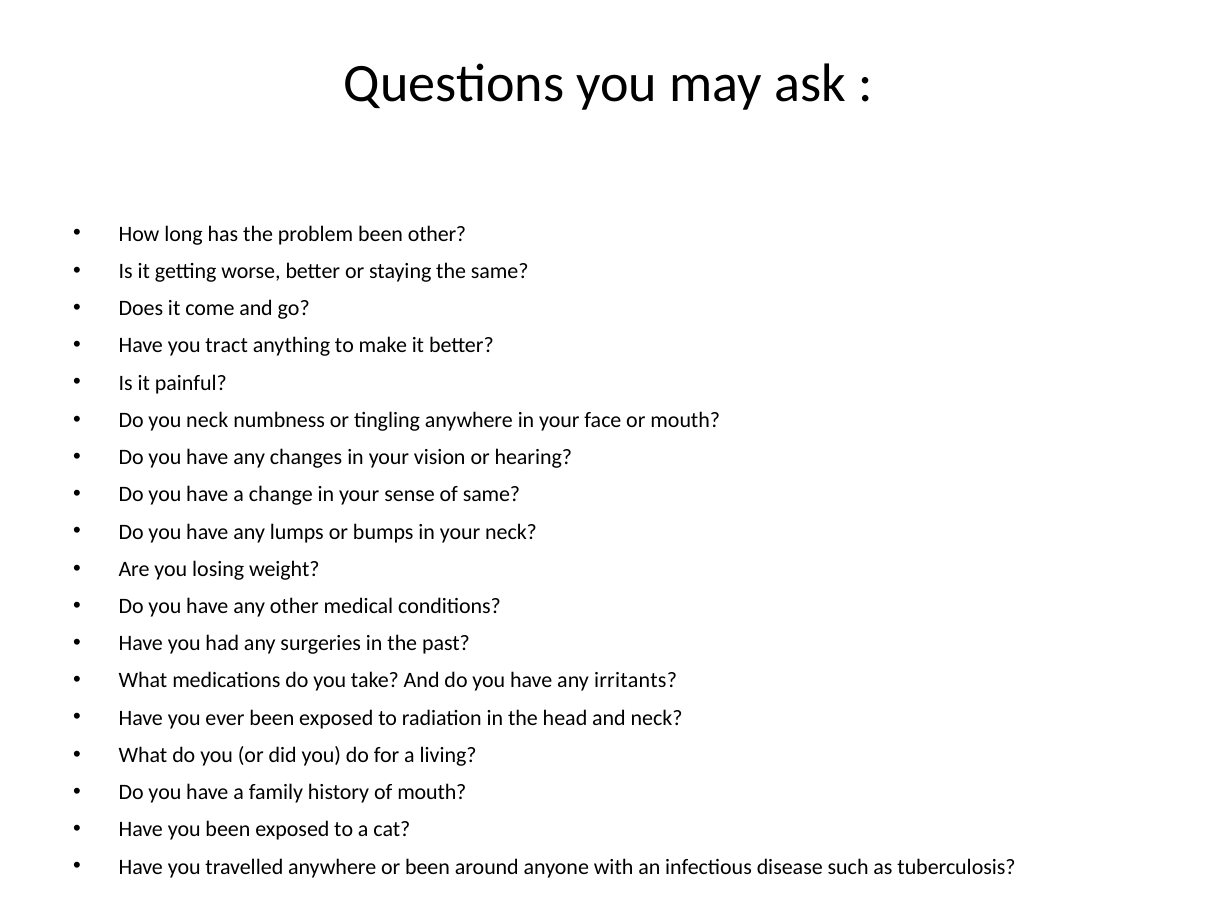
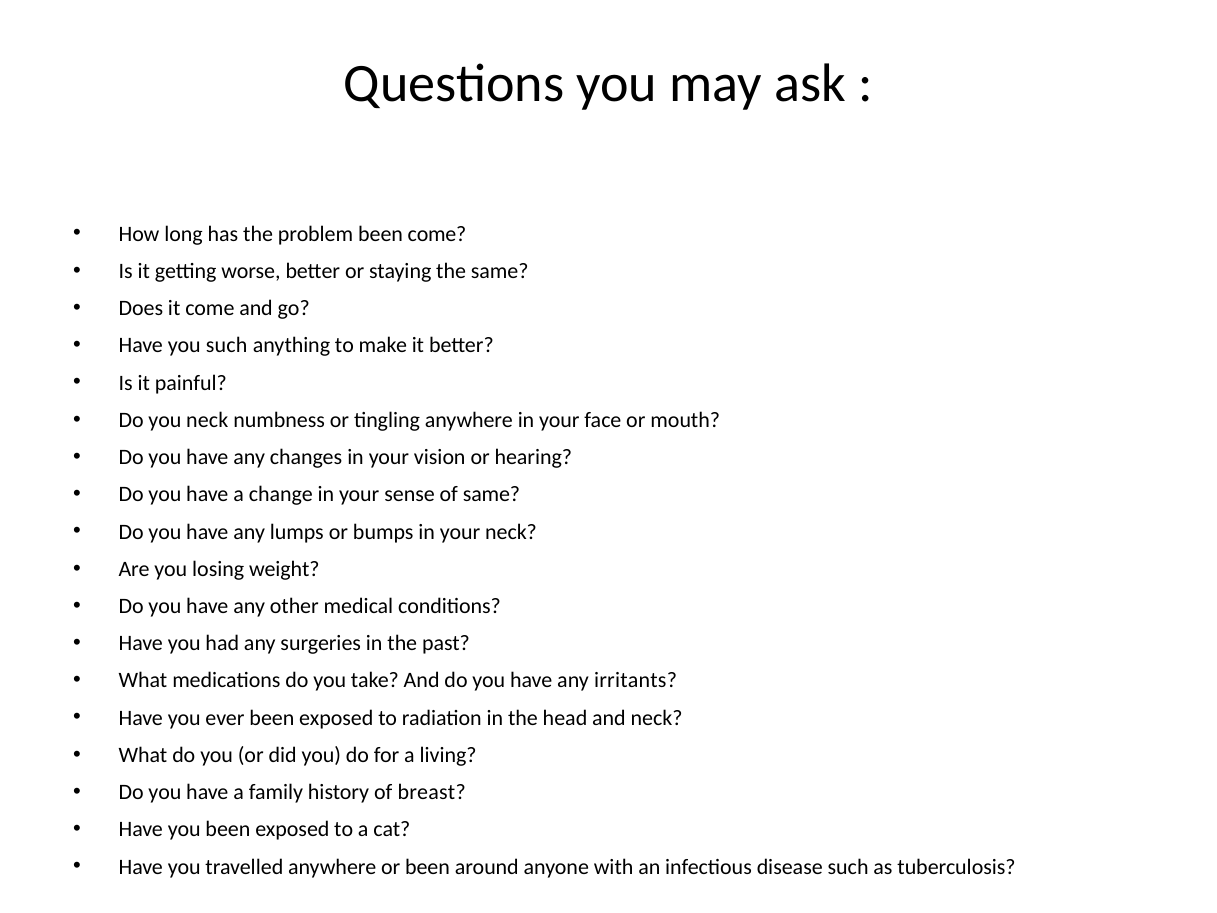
been other: other -> come
you tract: tract -> such
of mouth: mouth -> breast
